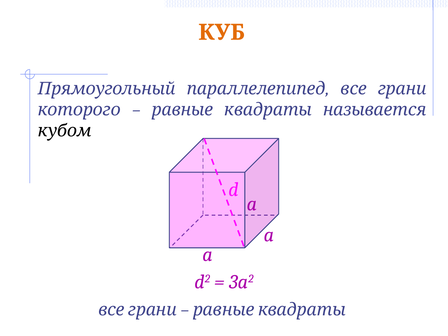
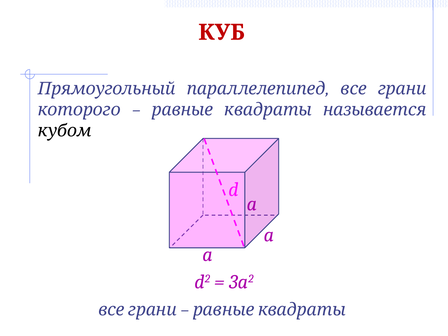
КУБ colour: orange -> red
